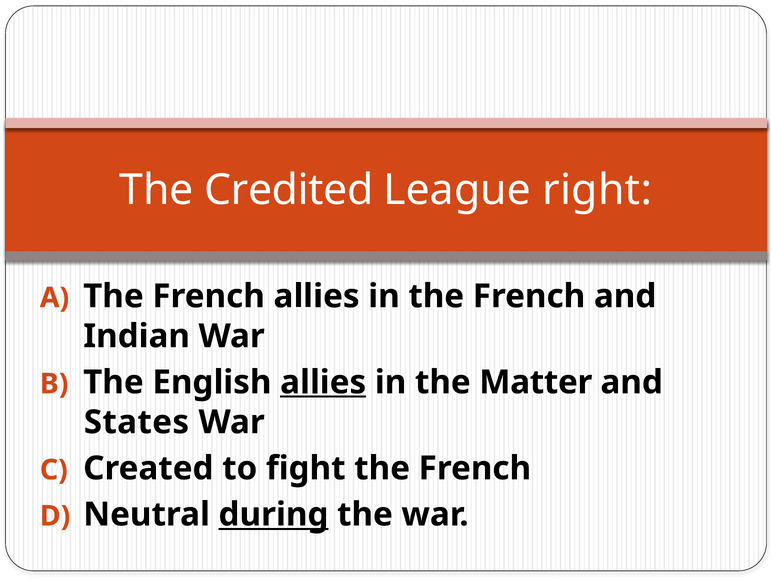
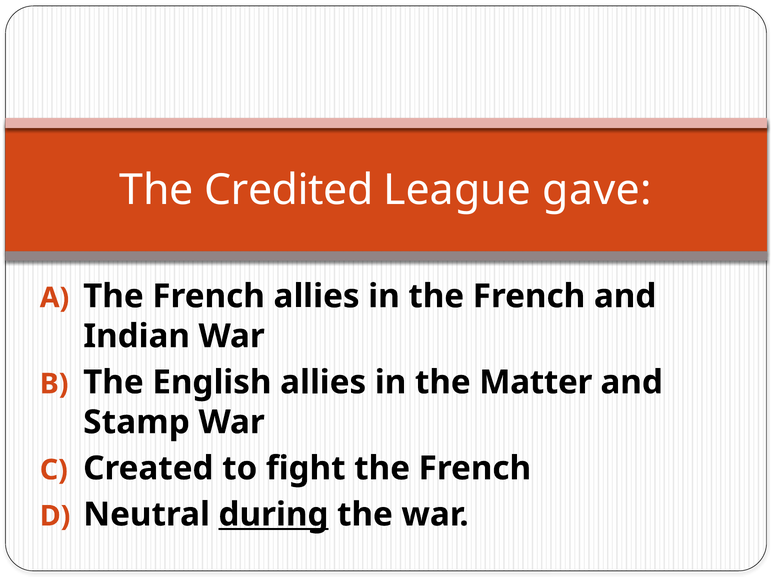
right: right -> gave
allies at (323, 382) underline: present -> none
States: States -> Stamp
